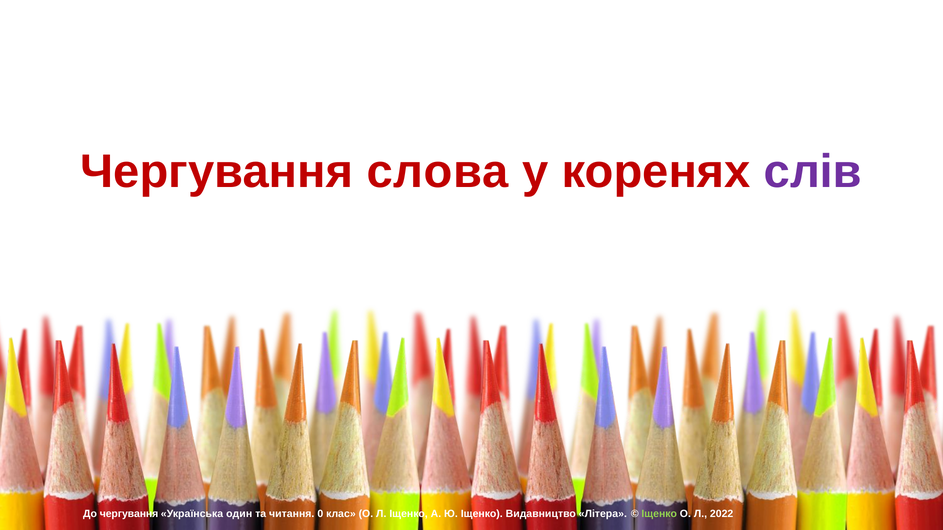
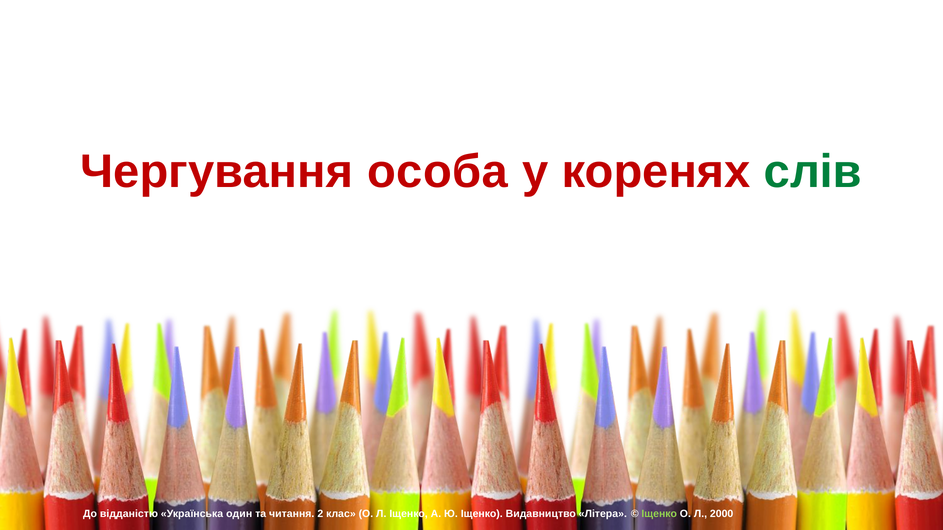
слова: слова -> особа
слів colour: purple -> green
До чергування: чергування -> відданістю
0: 0 -> 2
2022: 2022 -> 2000
